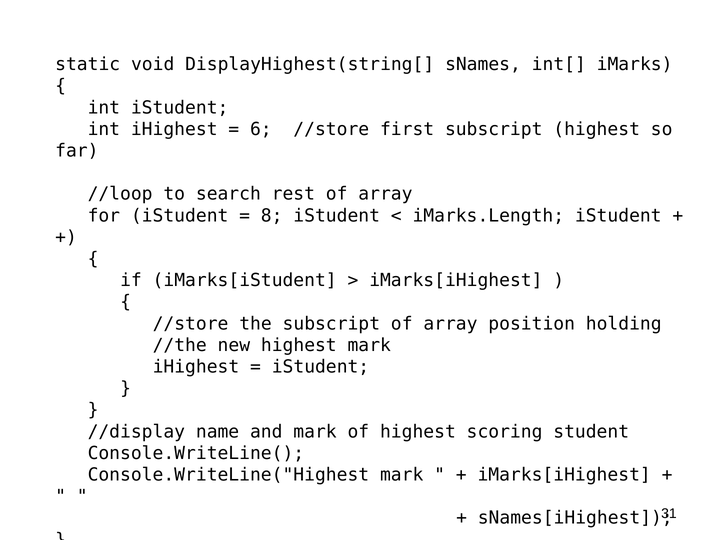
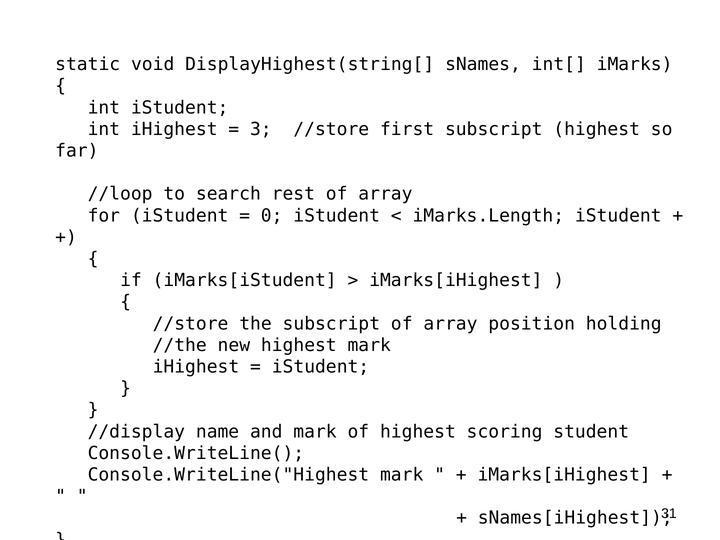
6: 6 -> 3
8: 8 -> 0
